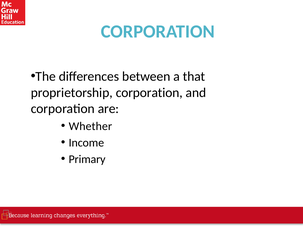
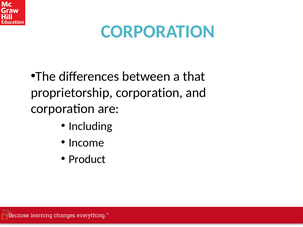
Whether: Whether -> Including
Primary: Primary -> Product
